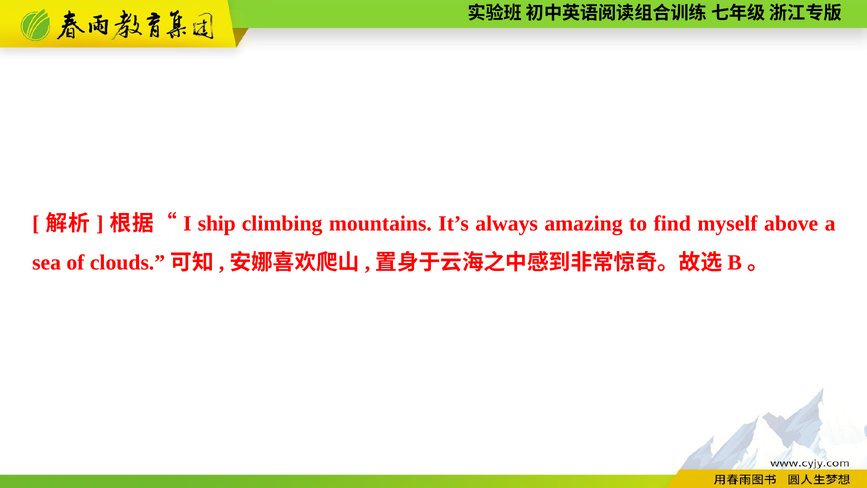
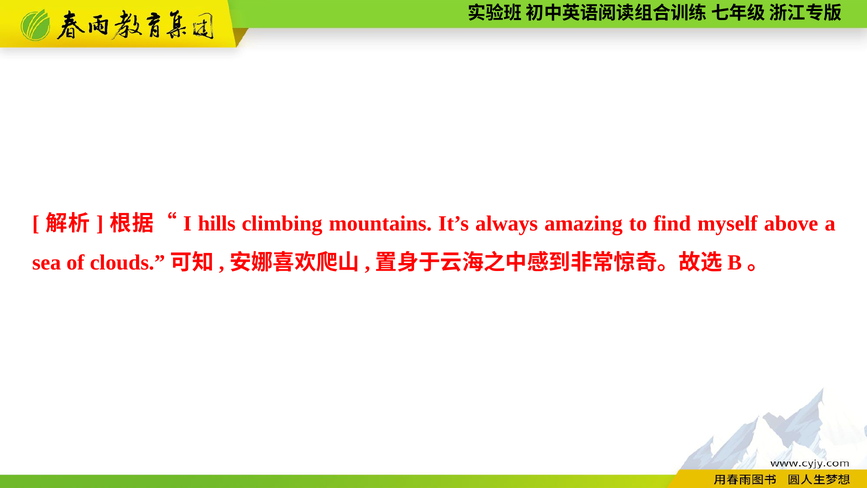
ship: ship -> hills
